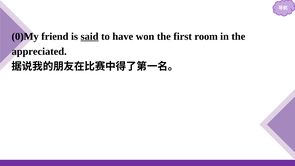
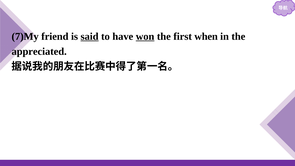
0)My: 0)My -> 7)My
won underline: none -> present
room: room -> when
